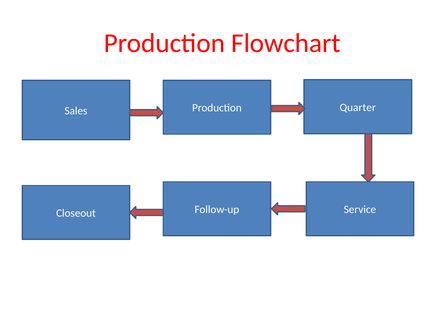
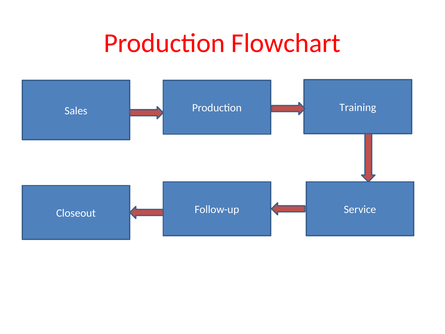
Quarter: Quarter -> Training
